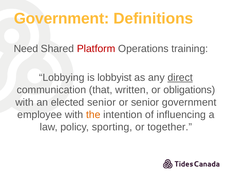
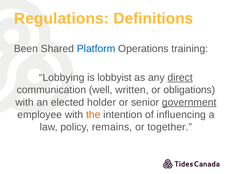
Government at (62, 18): Government -> Regulations
Need: Need -> Been
Platform colour: red -> blue
that: that -> well
elected senior: senior -> holder
government at (189, 102) underline: none -> present
sporting: sporting -> remains
